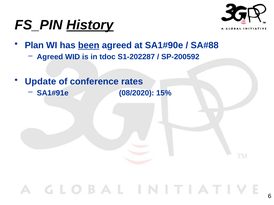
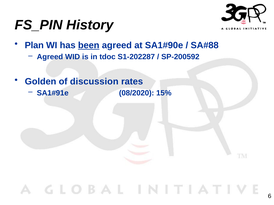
History underline: present -> none
Update: Update -> Golden
conference: conference -> discussion
